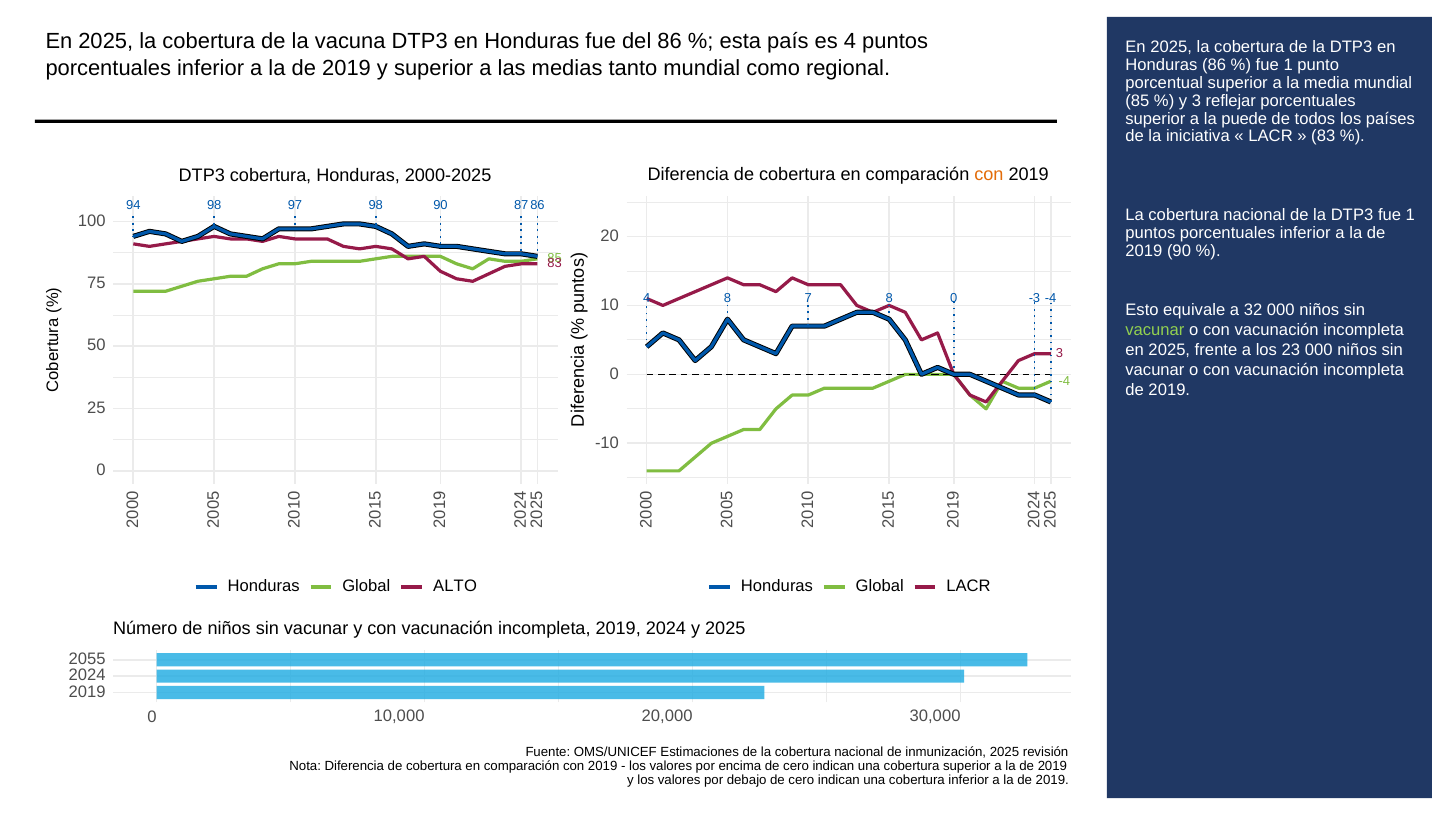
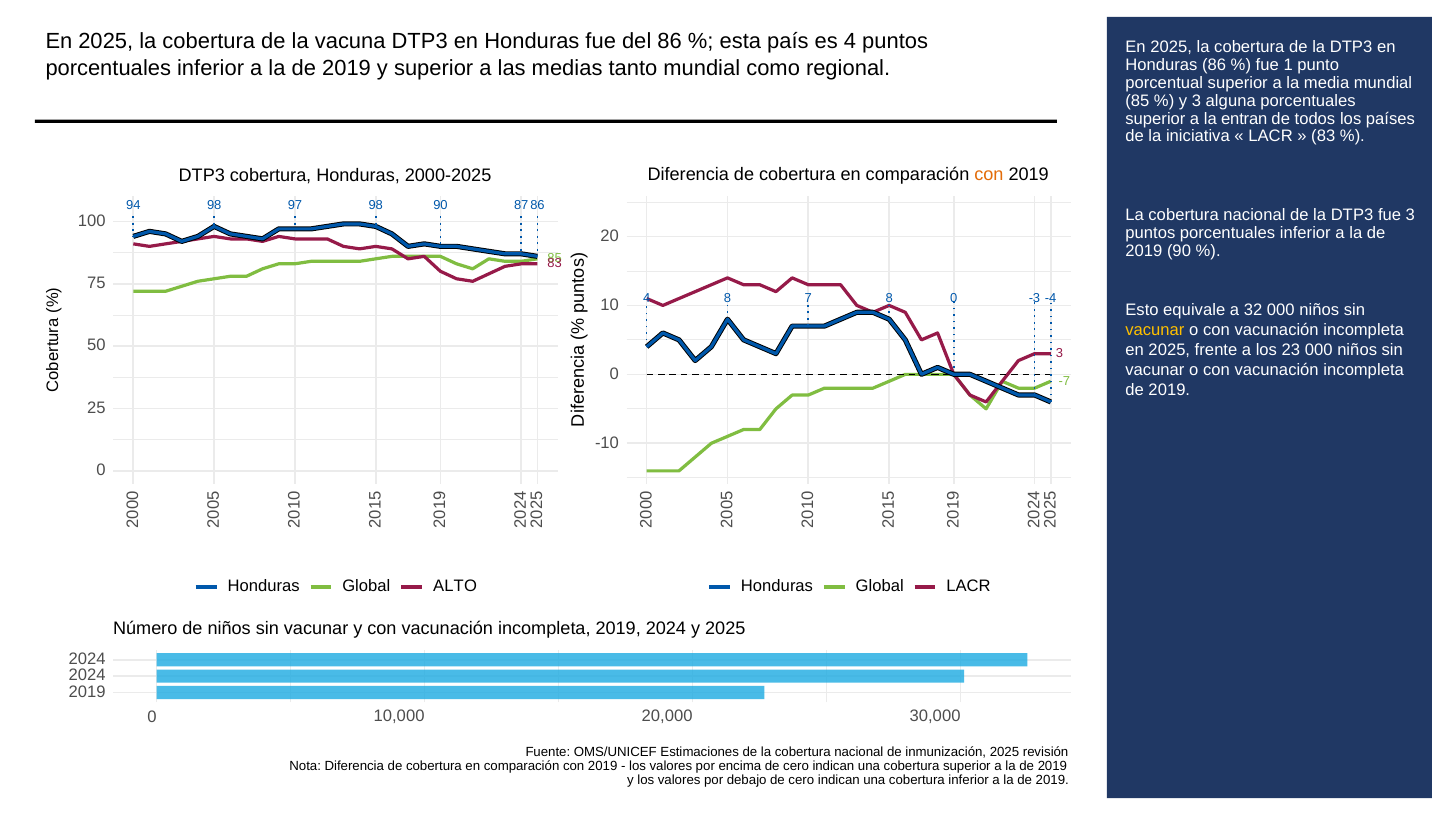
reflejar: reflejar -> alguna
puede: puede -> entran
DTP3 fue 1: 1 -> 3
vacunar at (1155, 331) colour: light green -> yellow
-4 at (1064, 381): -4 -> -7
2055 at (87, 660): 2055 -> 2024
